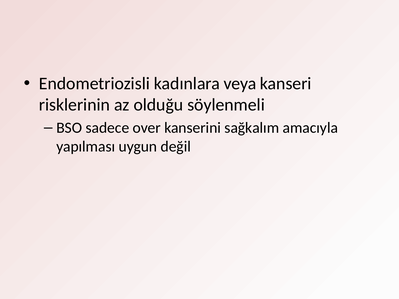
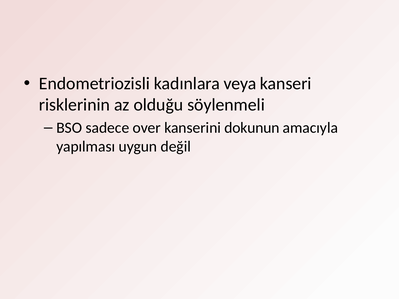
sağkalım: sağkalım -> dokunun
